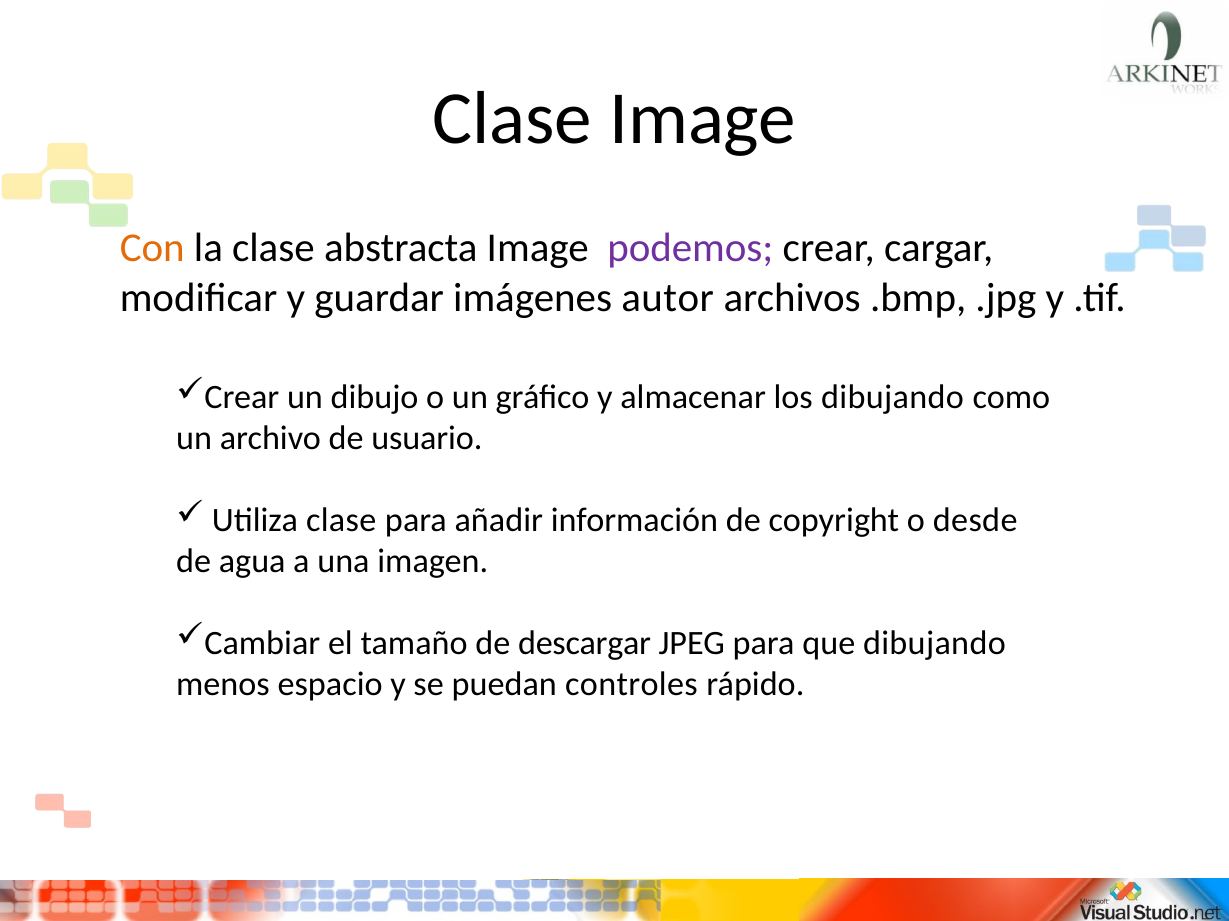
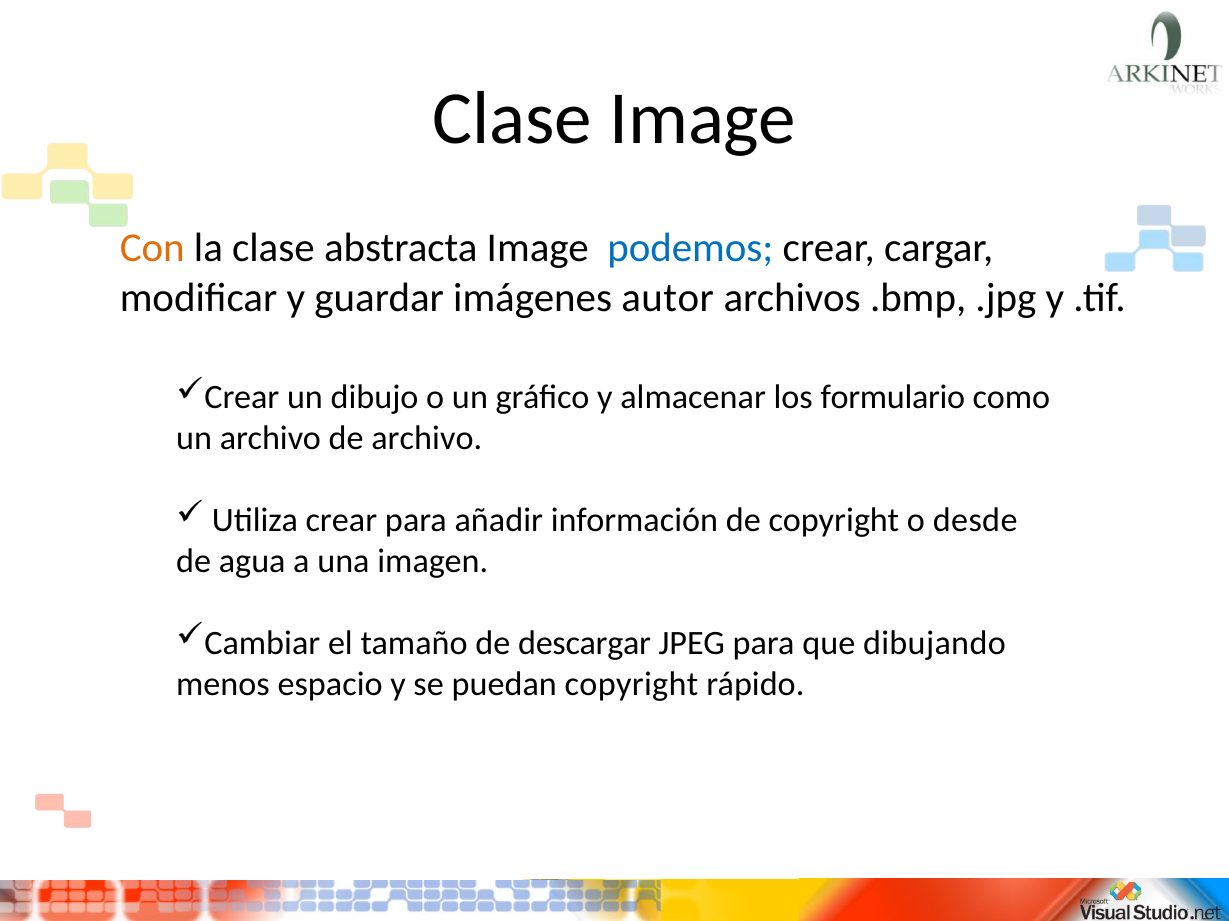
podemos colour: purple -> blue
los dibujando: dibujando -> formulario
de usuario: usuario -> archivo
Utiliza clase: clase -> crear
puedan controles: controles -> copyright
